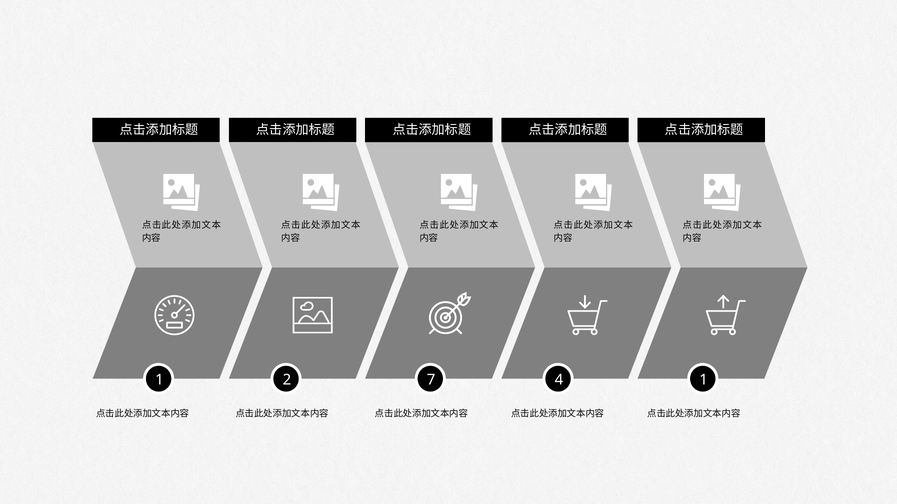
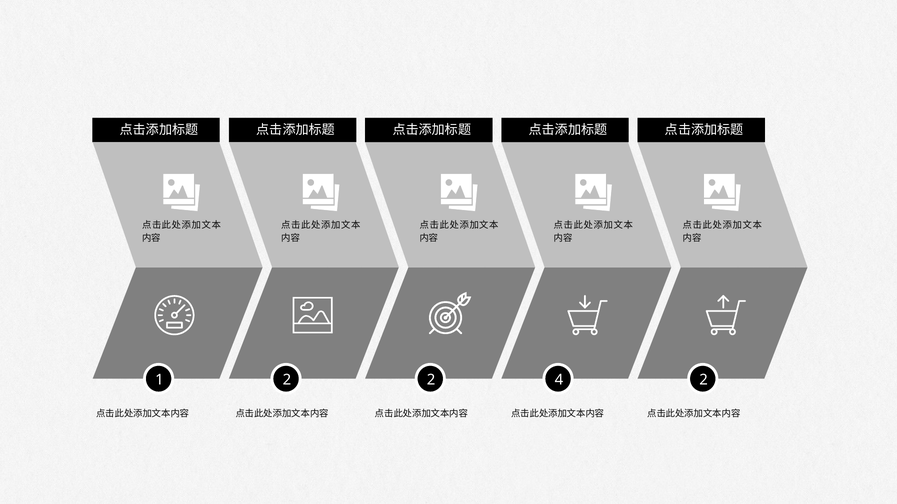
2 7: 7 -> 2
4 1: 1 -> 2
